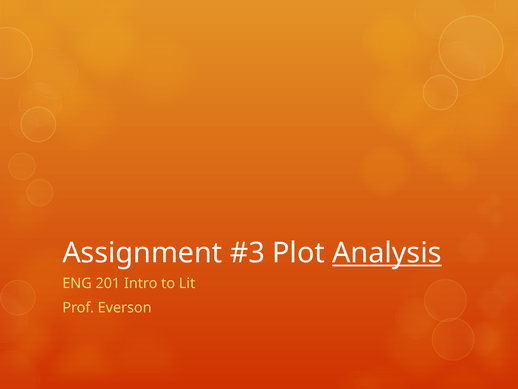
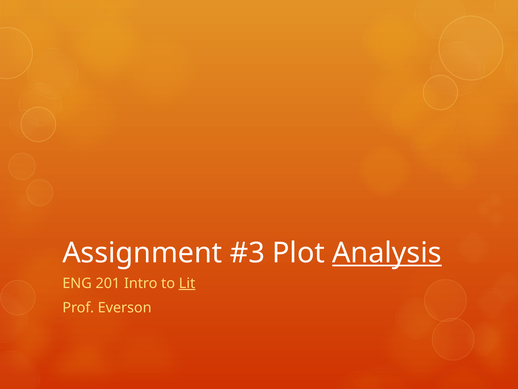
Lit underline: none -> present
